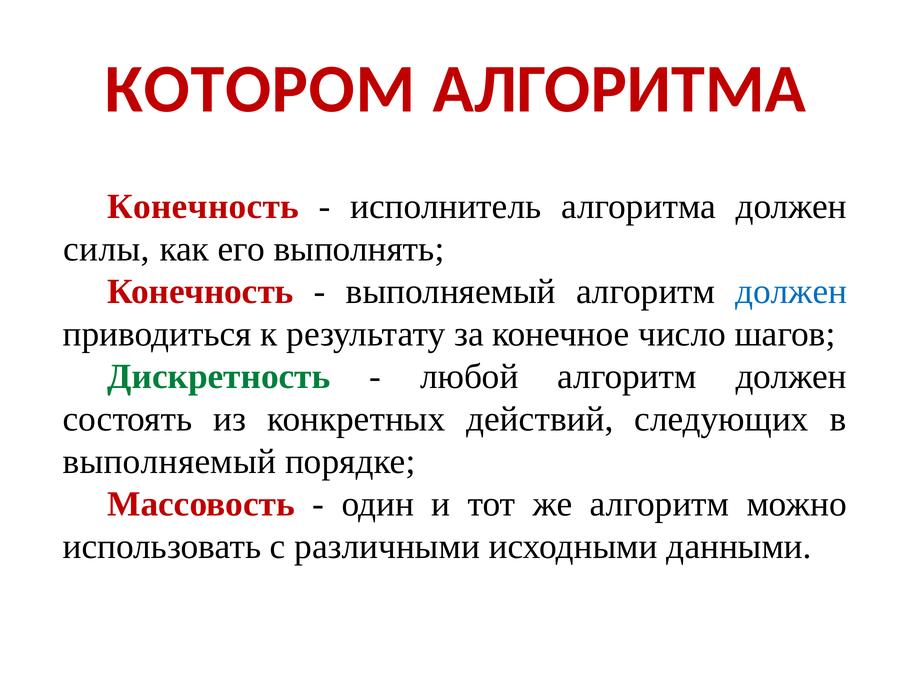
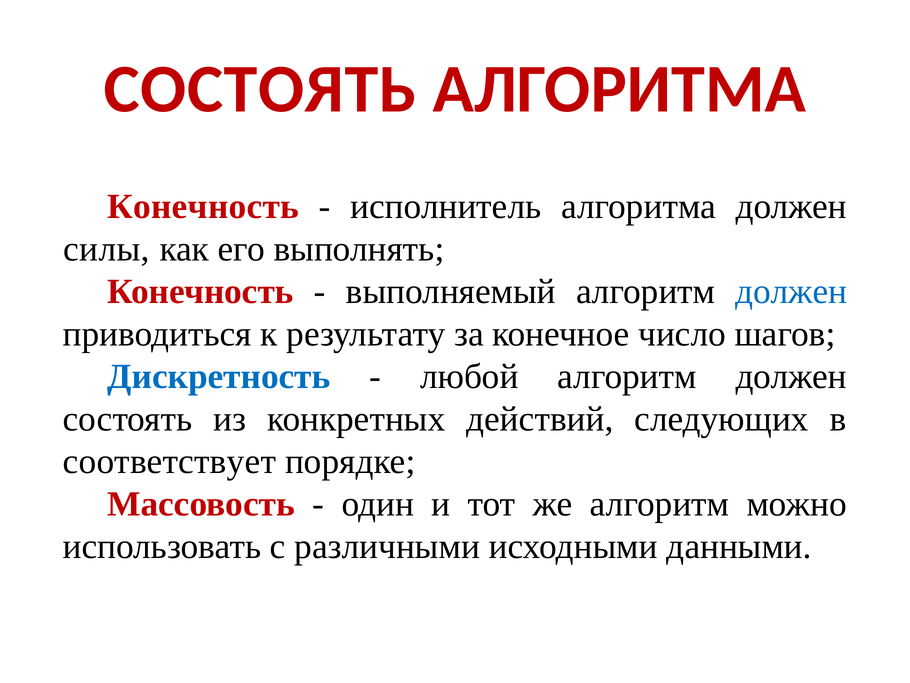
КОТОРОМ at (260, 89): КОТОРОМ -> СОСТОЯТЬ
Дискретность colour: green -> blue
выполняемый at (169, 461): выполняемый -> соответствует
